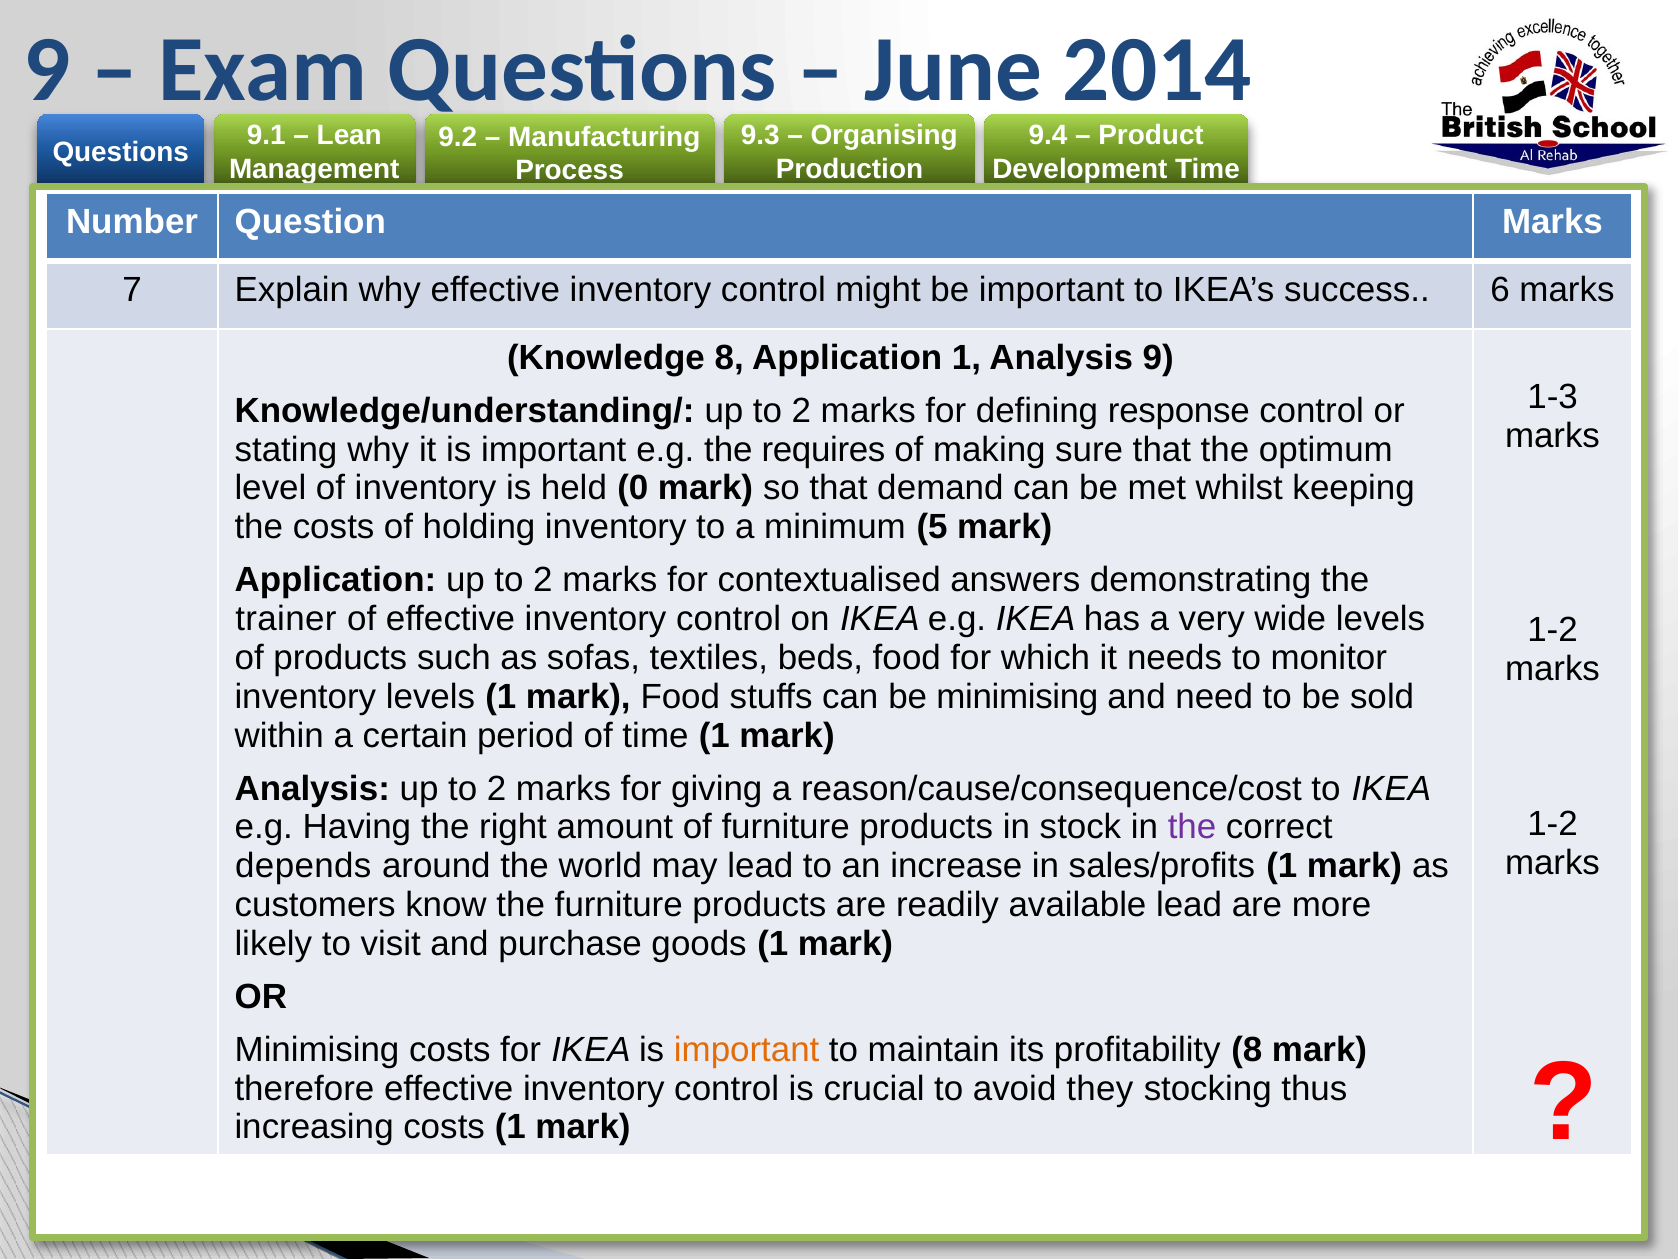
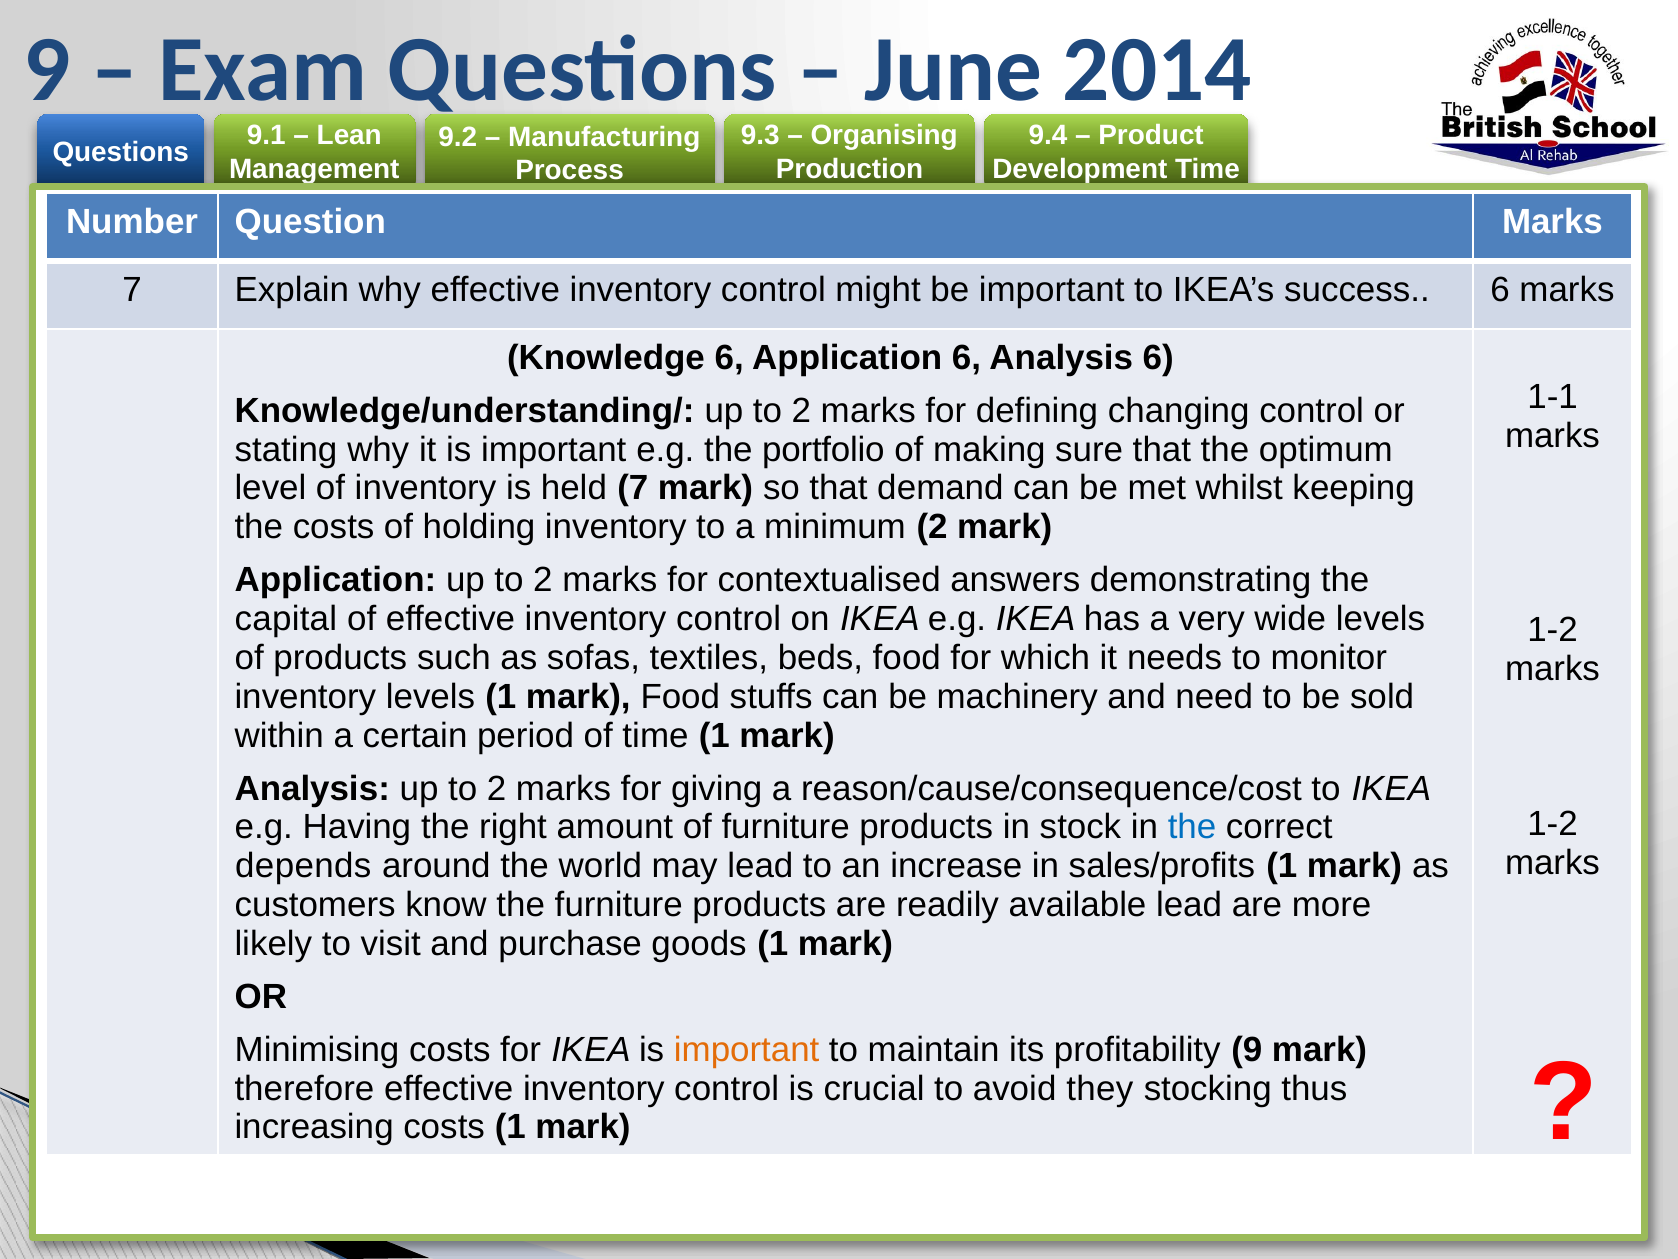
Knowledge 8: 8 -> 6
Application 1: 1 -> 6
Analysis 9: 9 -> 6
1-3: 1-3 -> 1-1
response: response -> changing
requires: requires -> portfolio
held 0: 0 -> 7
minimum 5: 5 -> 2
trainer: trainer -> capital
be minimising: minimising -> machinery
the at (1192, 827) colour: purple -> blue
profitability 8: 8 -> 9
